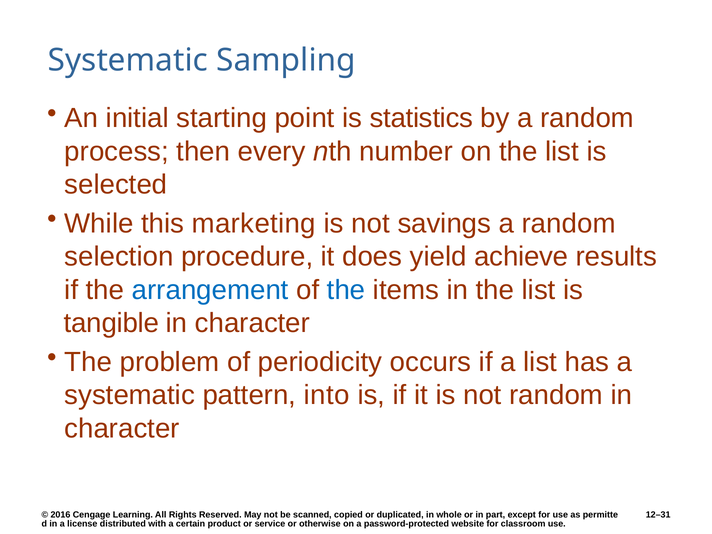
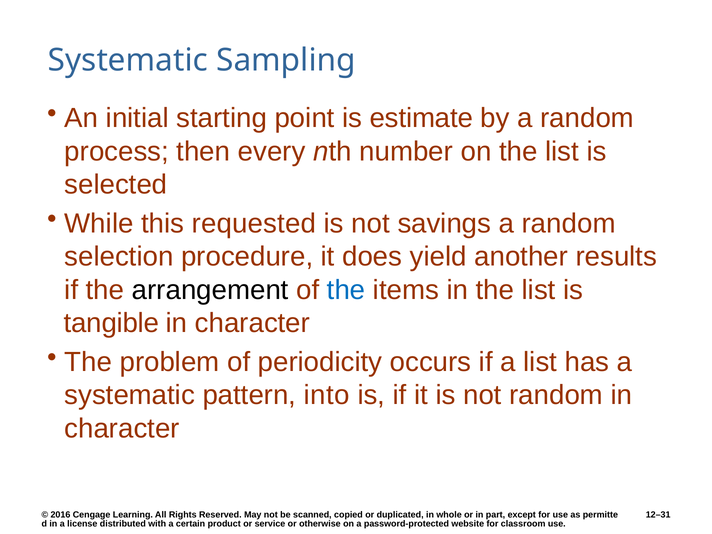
statistics: statistics -> estimate
marketing: marketing -> requested
achieve: achieve -> another
arrangement colour: blue -> black
